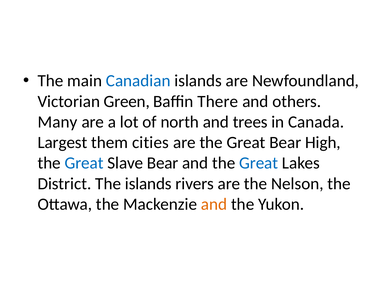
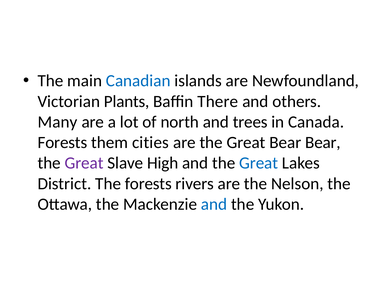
Green: Green -> Plants
Largest at (62, 142): Largest -> Forests
Bear High: High -> Bear
Great at (84, 163) colour: blue -> purple
Slave Bear: Bear -> High
The islands: islands -> forests
and at (214, 204) colour: orange -> blue
